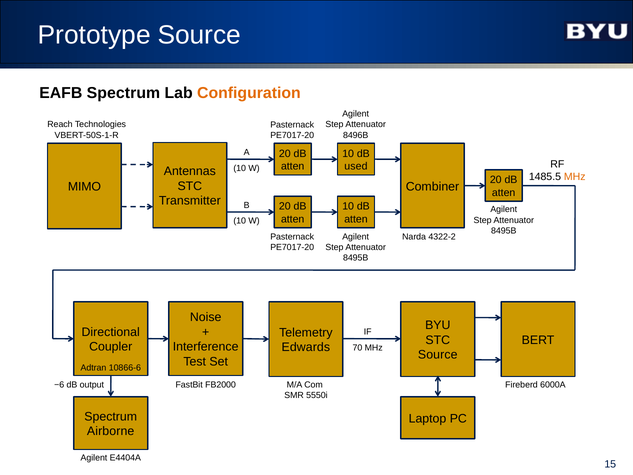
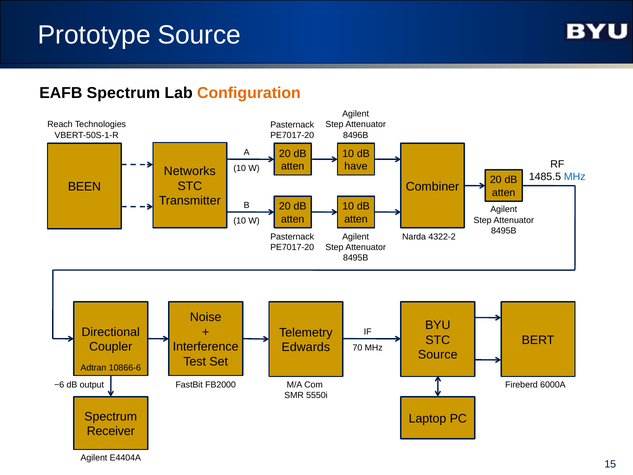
used: used -> have
Antennas: Antennas -> Networks
MHz at (575, 177) colour: orange -> blue
MIMO: MIMO -> BEEN
Airborne: Airborne -> Receiver
